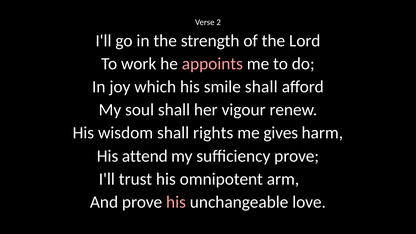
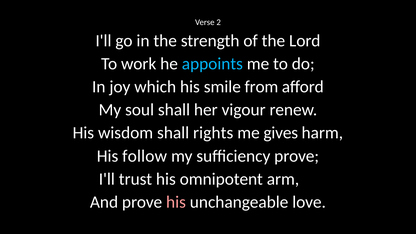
appoints colour: pink -> light blue
smile shall: shall -> from
attend: attend -> follow
